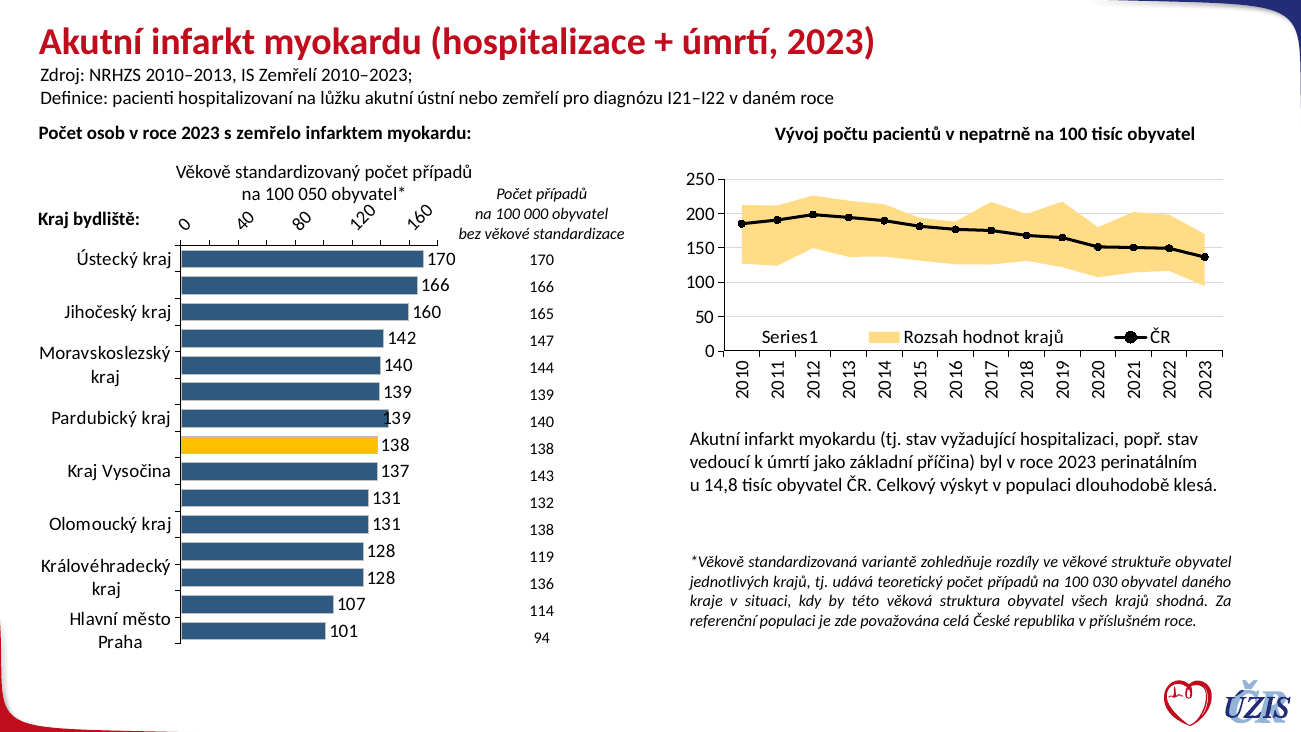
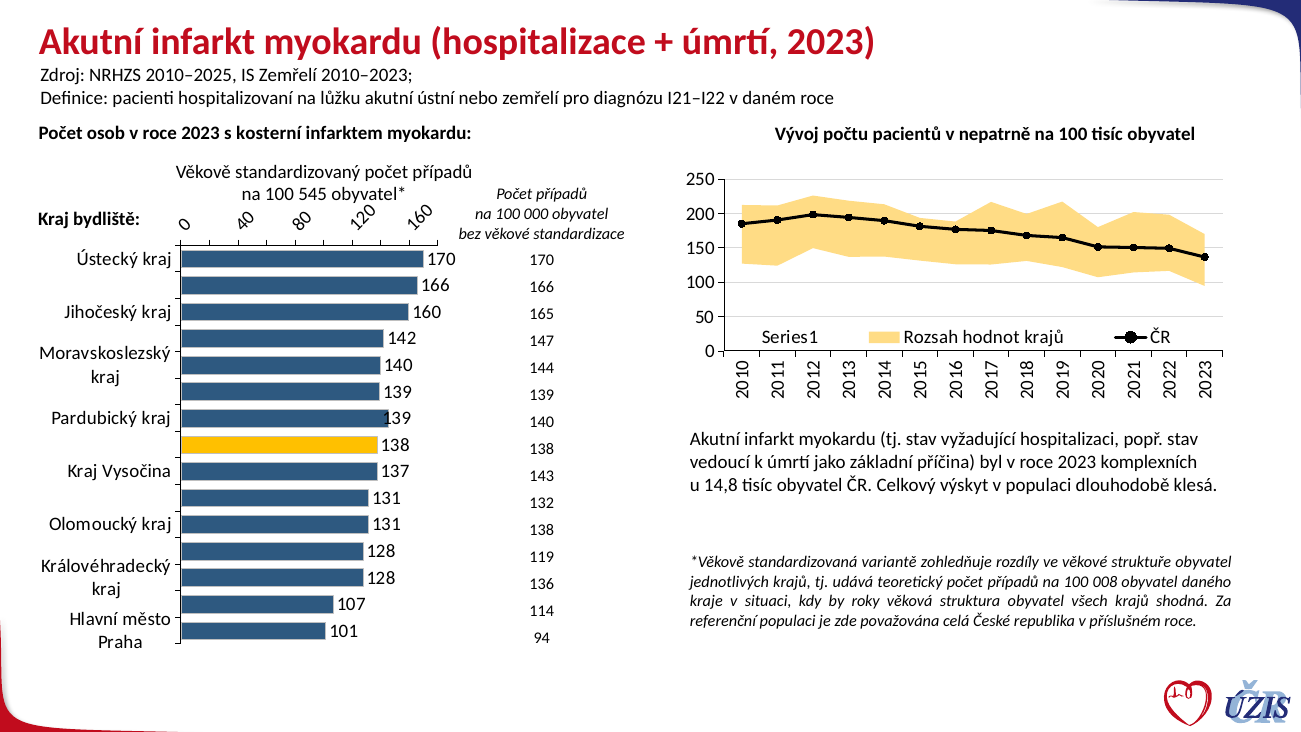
2010–2013: 2010–2013 -> 2010–2025
zemřelo: zemřelo -> kosterní
050: 050 -> 545
perinatálním: perinatálním -> komplexních
030: 030 -> 008
této: této -> roky
